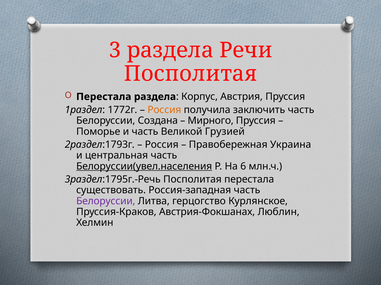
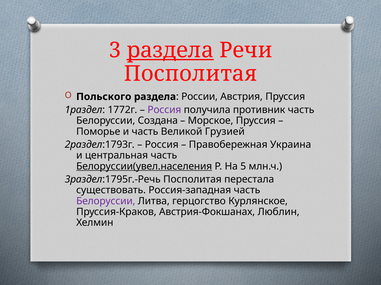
раздела at (170, 50) underline: none -> present
Перестала at (104, 97): Перестала -> Польского
Корпус: Корпус -> России
Россия at (164, 110) colour: orange -> purple
заключить: заключить -> противник
Мирного: Мирного -> Морское
6: 6 -> 5
